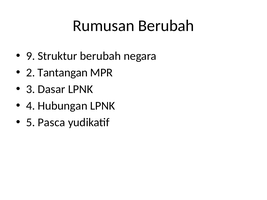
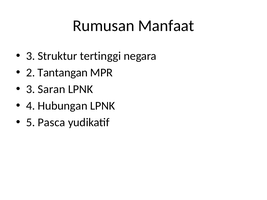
Rumusan Berubah: Berubah -> Manfaat
9 at (31, 56): 9 -> 3
Struktur berubah: berubah -> tertinggi
Dasar: Dasar -> Saran
